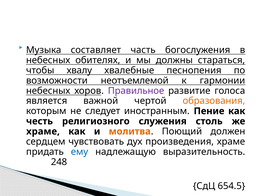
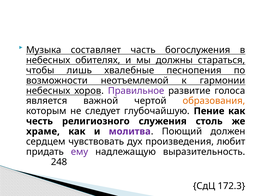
хвалу: хвалу -> лишь
иностранным: иностранным -> глубочайшую
молитва colour: orange -> purple
произведения храме: храме -> любит
ему colour: blue -> purple
654.5: 654.5 -> 172.3
